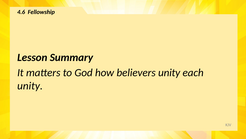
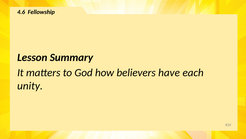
believers unity: unity -> have
